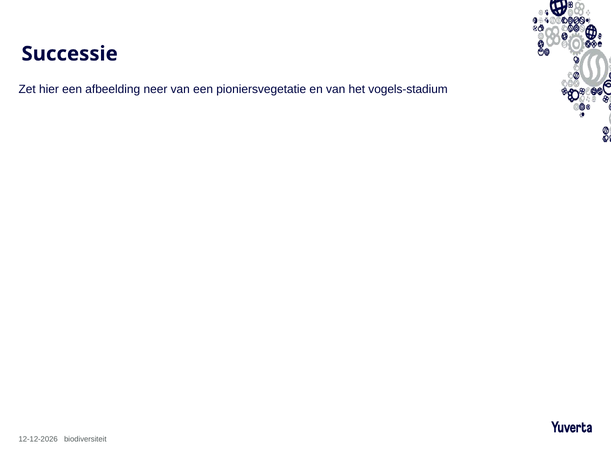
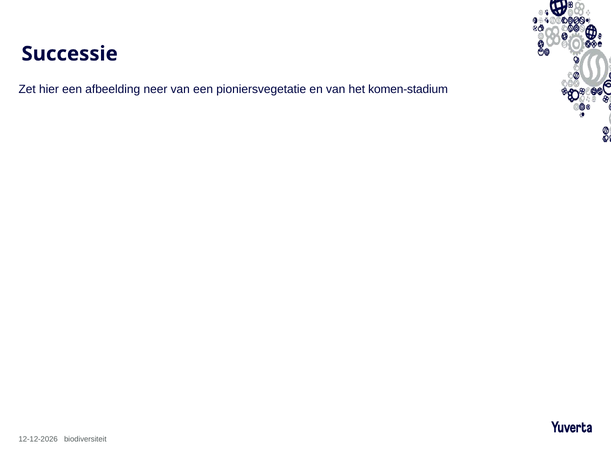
vogels-stadium: vogels-stadium -> komen-stadium
